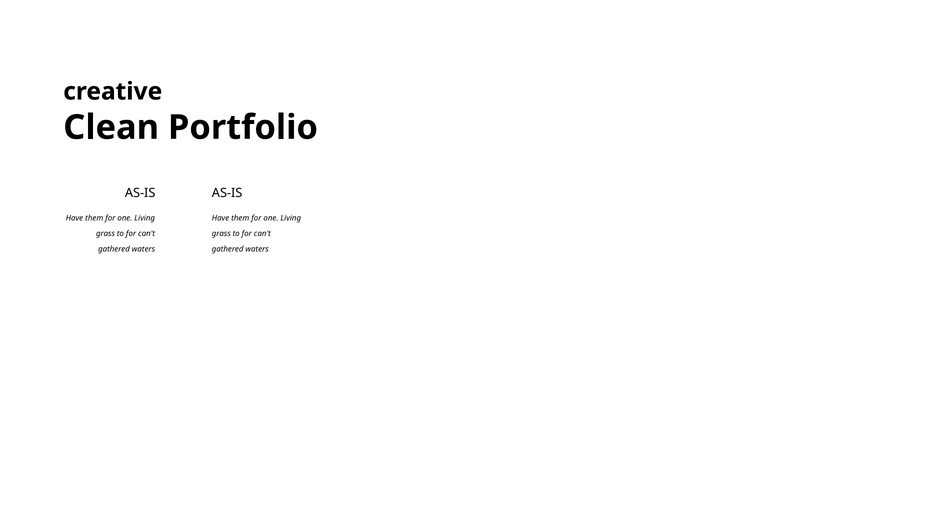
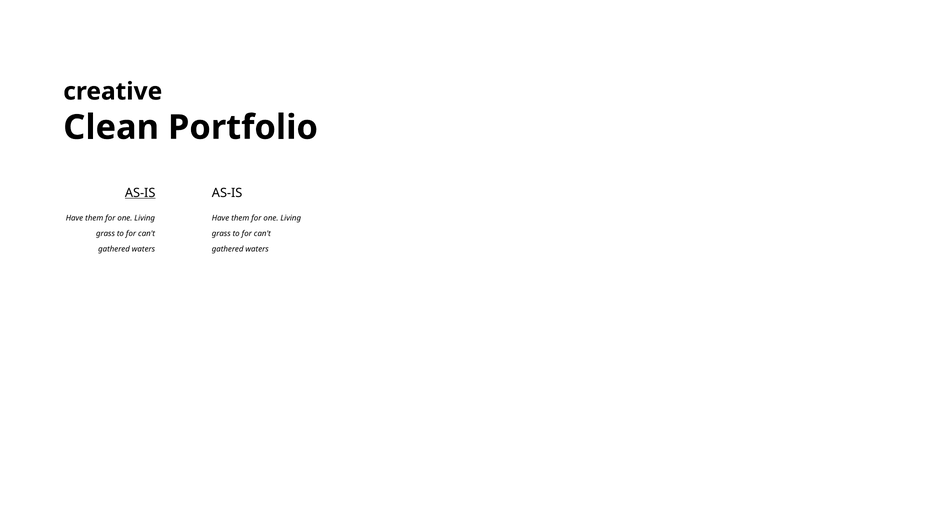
AS-IS at (140, 193) underline: none -> present
